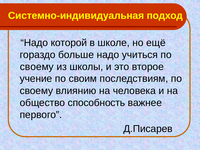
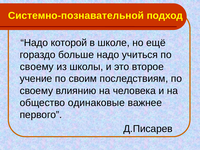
Системно-индивидуальная: Системно-индивидуальная -> Системно-познавательной
способность: способность -> одинаковые
